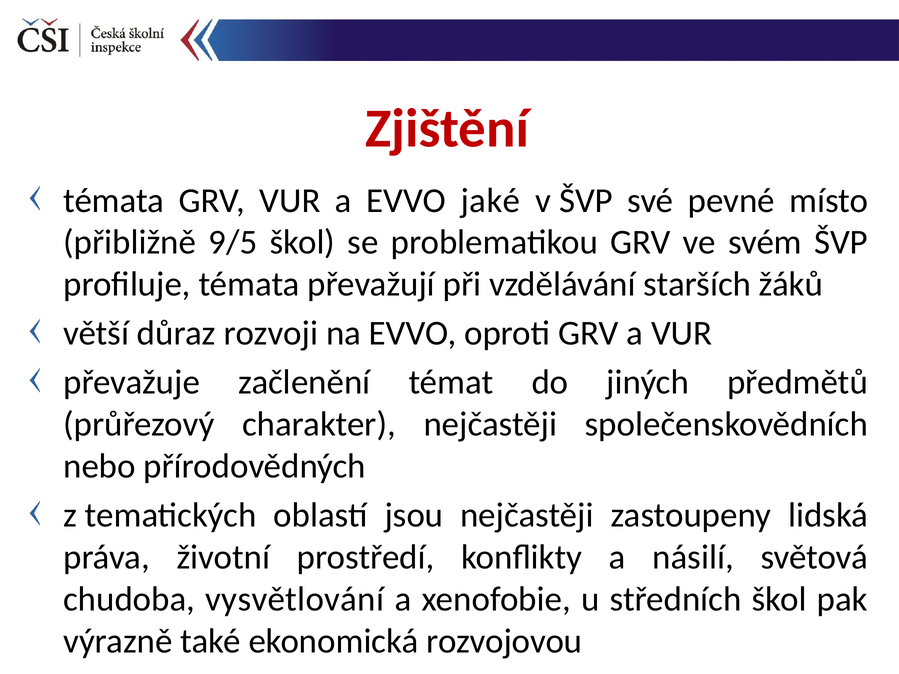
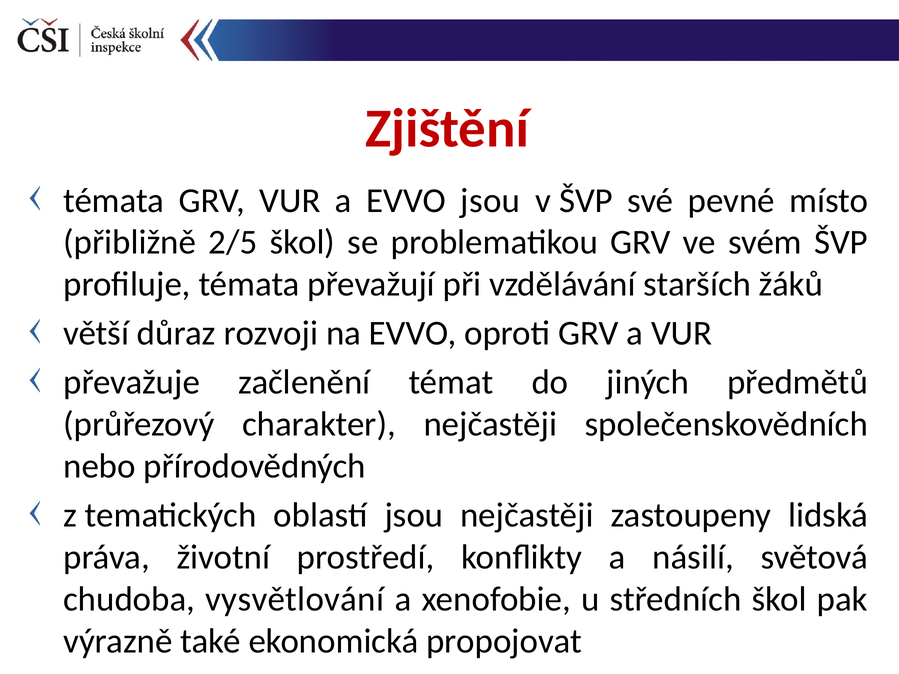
EVVO jaké: jaké -> jsou
9/5: 9/5 -> 2/5
rozvojovou: rozvojovou -> propojovat
